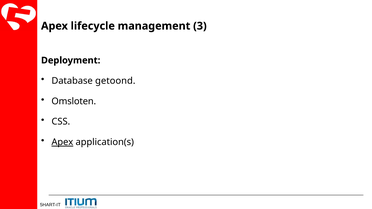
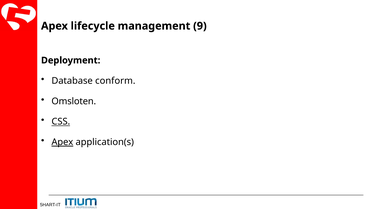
3: 3 -> 9
getoond: getoond -> conform
CSS underline: none -> present
